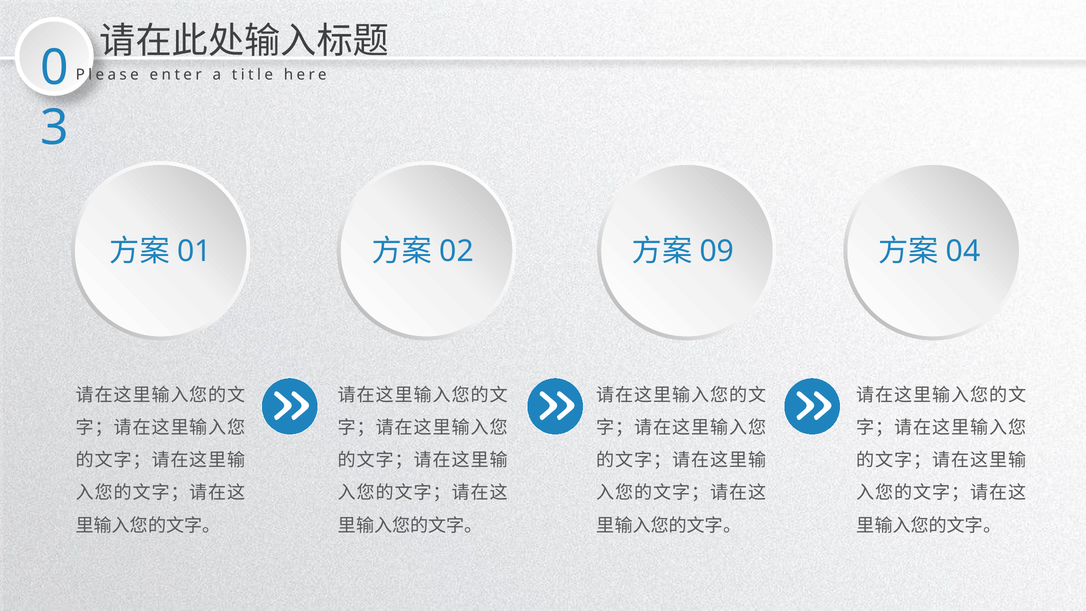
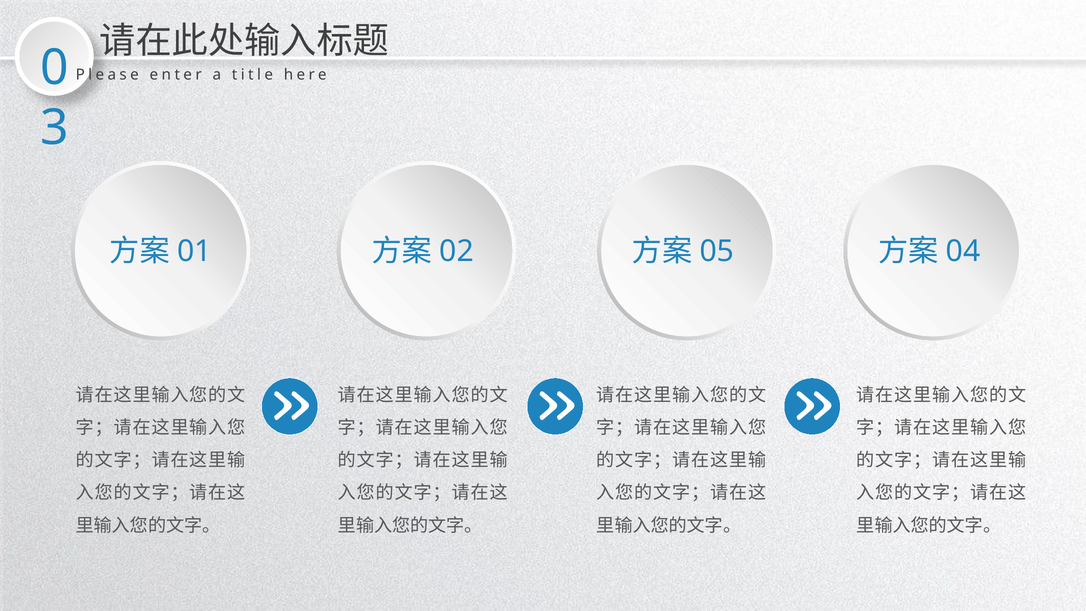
09: 09 -> 05
